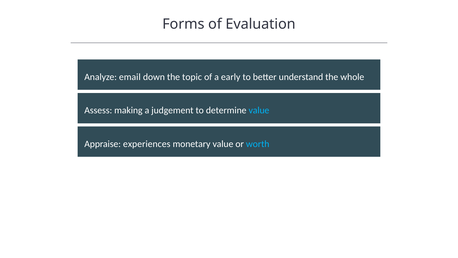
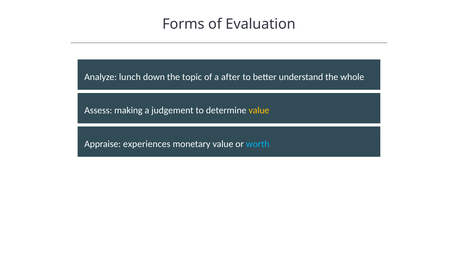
email: email -> lunch
early: early -> after
value at (259, 110) colour: light blue -> yellow
